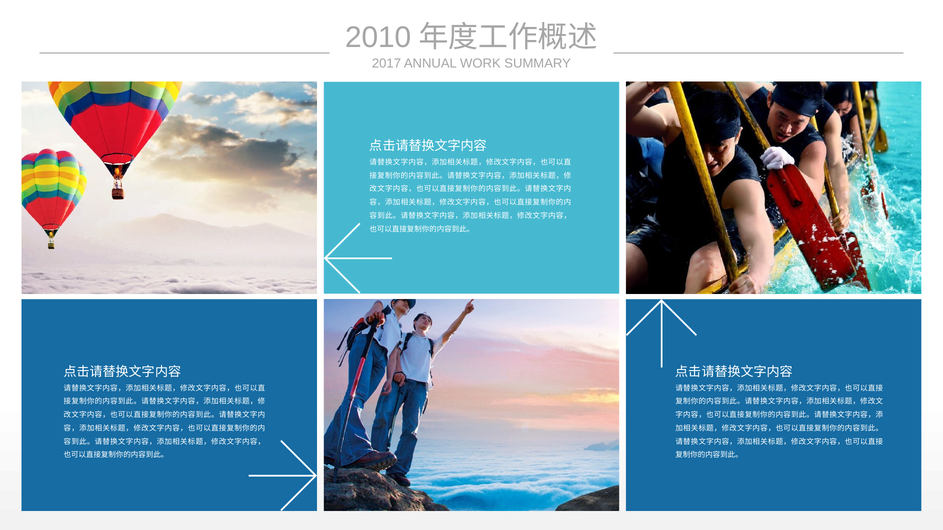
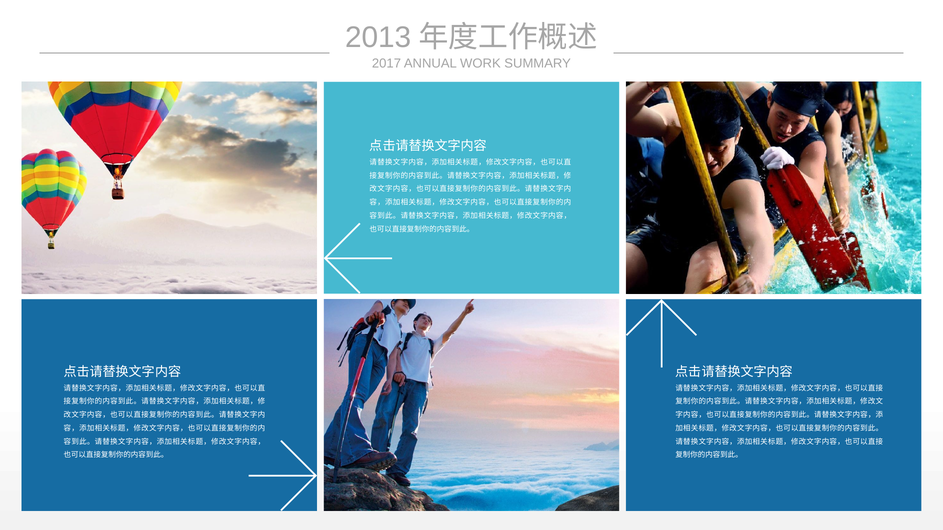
2010: 2010 -> 2013
